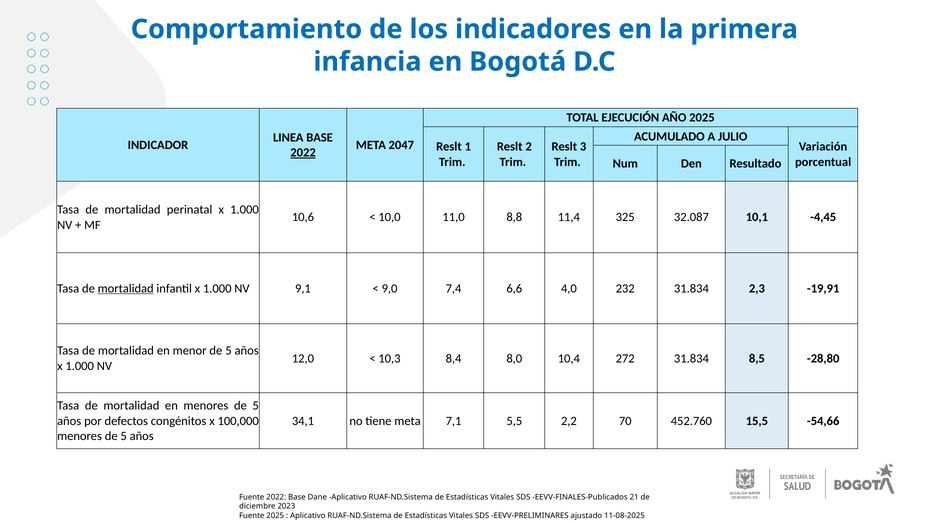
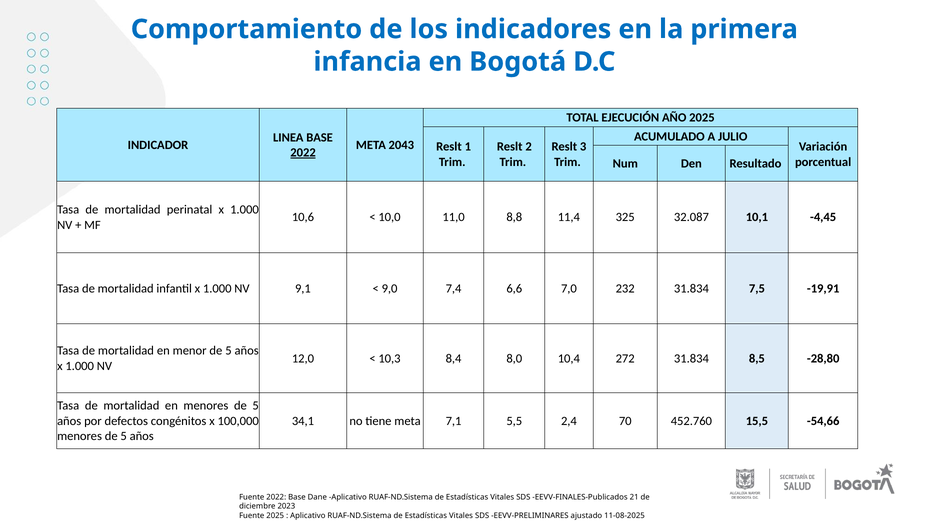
2047: 2047 -> 2043
mortalidad at (126, 289) underline: present -> none
4,0: 4,0 -> 7,0
2,3: 2,3 -> 7,5
2,2: 2,2 -> 2,4
